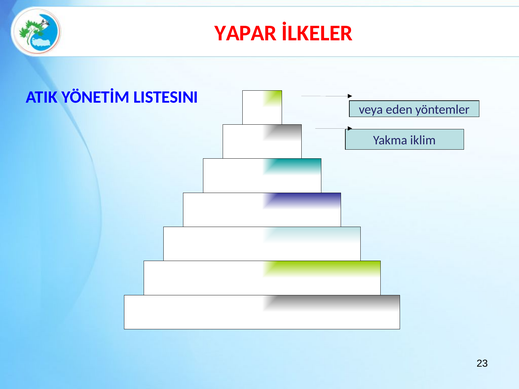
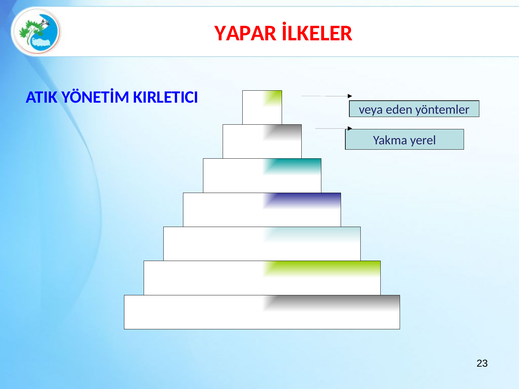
LISTESINI: LISTESINI -> KIRLETICI
iklim: iklim -> yerel
